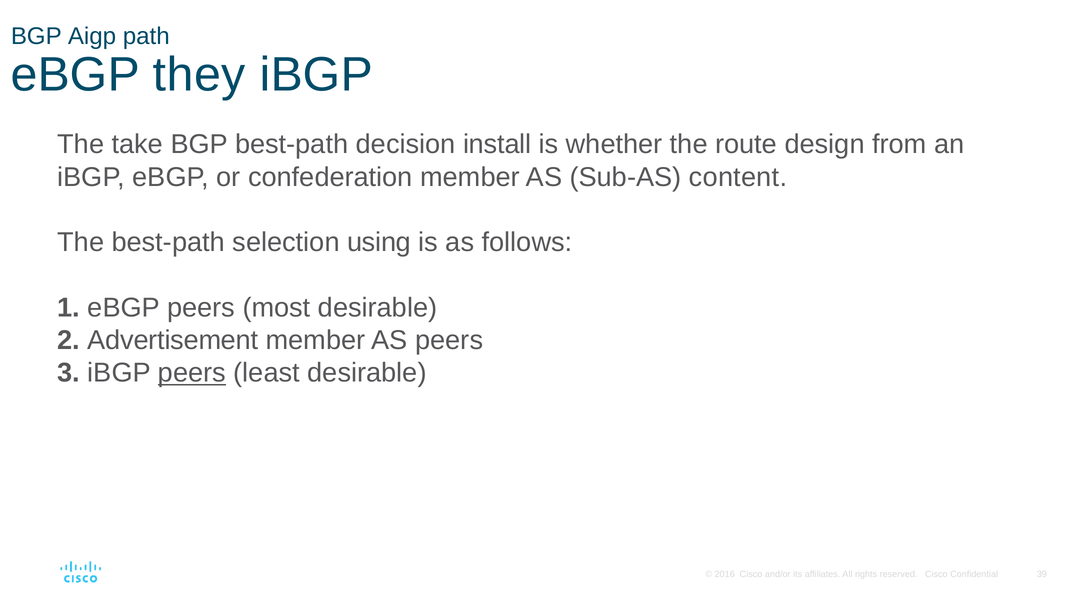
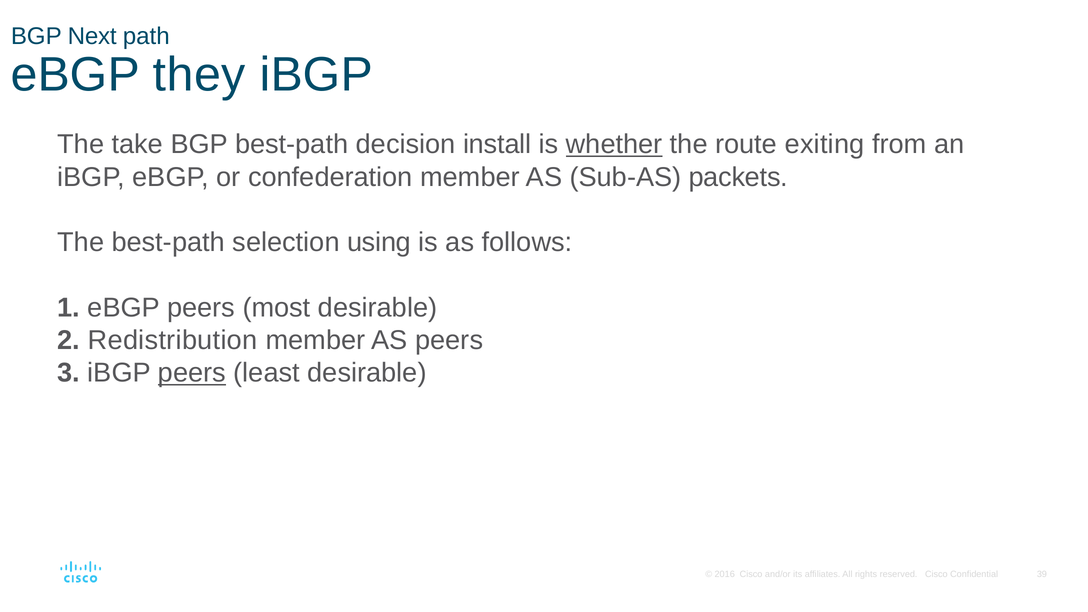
Aigp: Aigp -> Next
whether underline: none -> present
design: design -> exiting
content: content -> packets
Advertisement: Advertisement -> Redistribution
